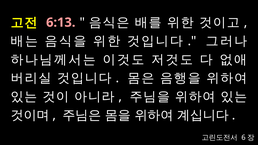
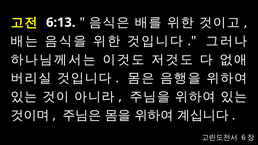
6:13 colour: pink -> white
